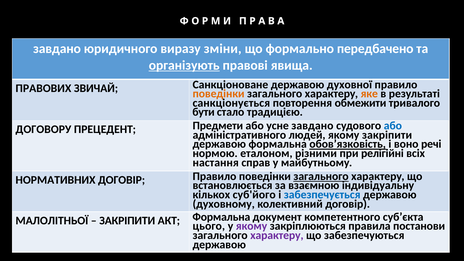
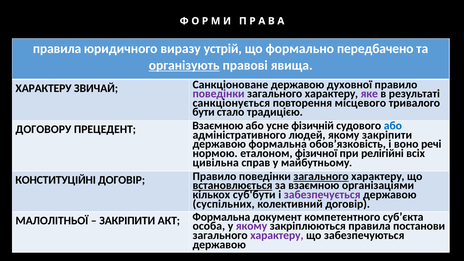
завдано at (57, 49): завдано -> правила
зміни: зміни -> устрій
ПРАВОВИХ at (43, 88): ПРАВОВИХ -> ХАРАКТЕРУ
поведінки at (219, 94) colour: orange -> purple
яке colour: orange -> purple
обмежити: обмежити -> місцевого
ПРЕЦЕДЕНТ Предмети: Предмети -> Взаємною
усне завдано: завдано -> фізичній
обов’язковість underline: present -> none
різними: різними -> фізичної
настання: настання -> цивільна
НОРМАТИВНИХ: НОРМАТИВНИХ -> КОНСТИТУЦІЙНІ
встановлюється underline: none -> present
індивідуальну: індивідуальну -> організаціями
суб'його: суб'його -> суб'бути
забезпечується colour: blue -> purple
духовному: духовному -> суспільних
цього: цього -> особа
